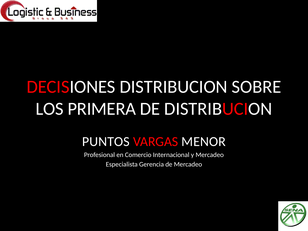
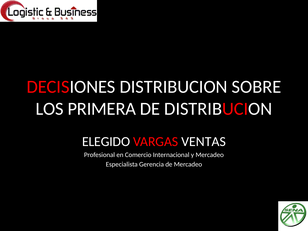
PUNTOS: PUNTOS -> ELEGIDO
MENOR: MENOR -> VENTAS
